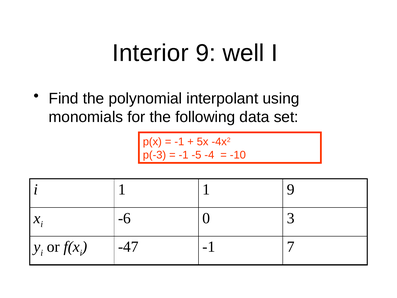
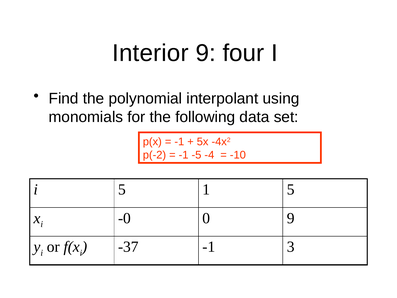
well: well -> four
p(-3: p(-3 -> p(-2
i 1: 1 -> 5
1 9: 9 -> 5
-6: -6 -> -0
0 3: 3 -> 9
-47: -47 -> -37
7: 7 -> 3
